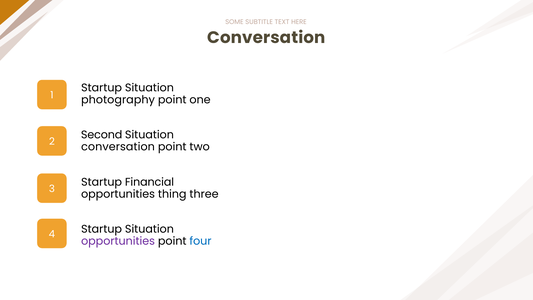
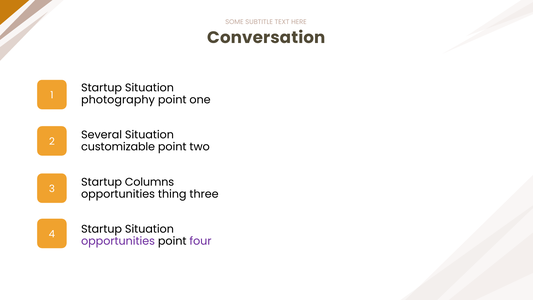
Second: Second -> Several
conversation at (118, 147): conversation -> customizable
Financial: Financial -> Columns
four colour: blue -> purple
